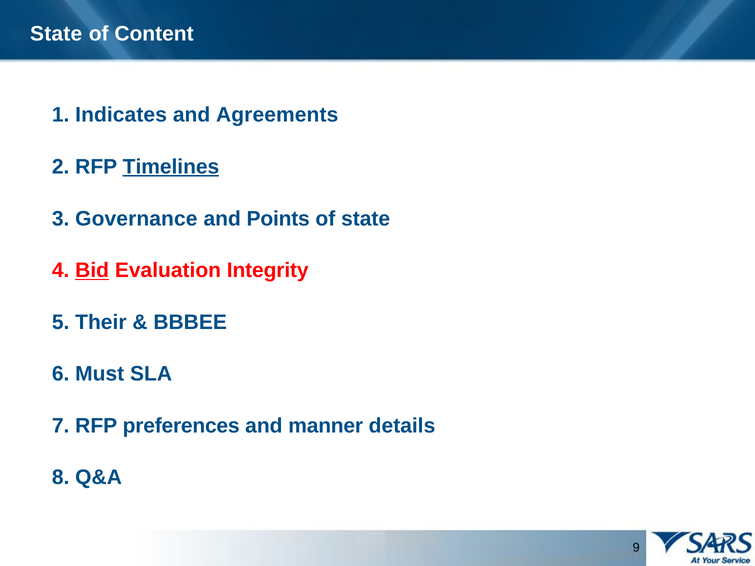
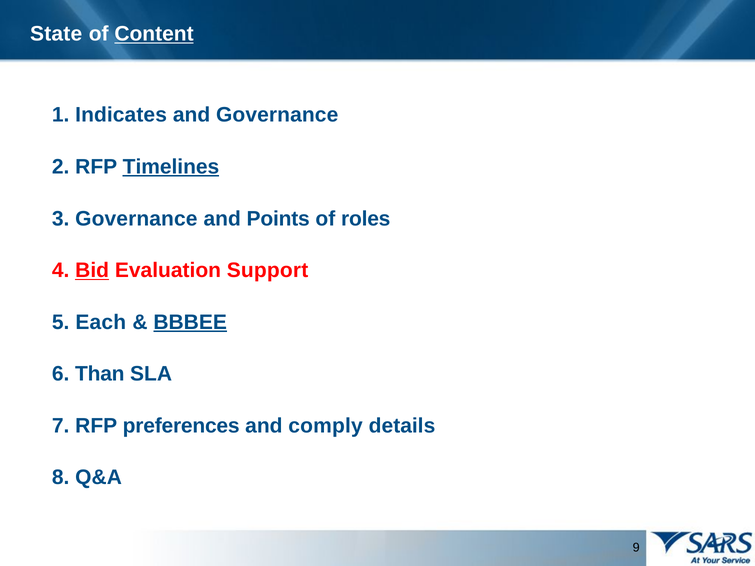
Content underline: none -> present
and Agreements: Agreements -> Governance
of state: state -> roles
Integrity: Integrity -> Support
Their: Their -> Each
BBBEE underline: none -> present
Must: Must -> Than
manner: manner -> comply
